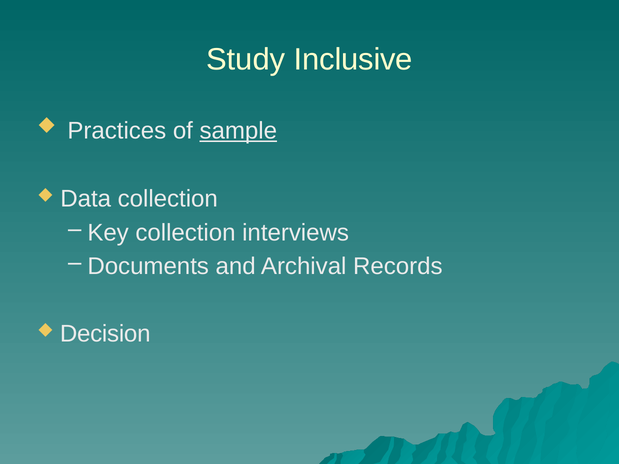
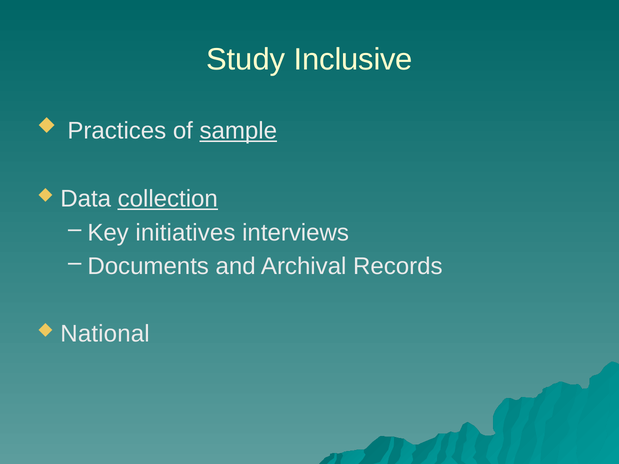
collection at (168, 199) underline: none -> present
Key collection: collection -> initiatives
Decision: Decision -> National
